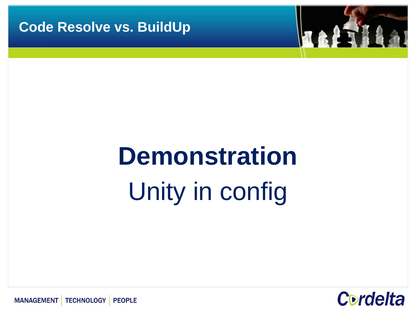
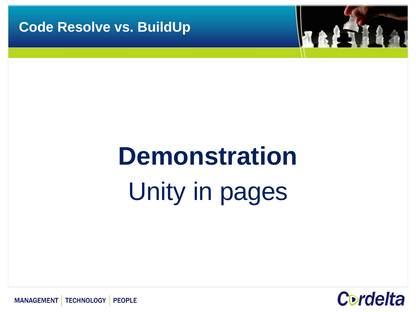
config: config -> pages
